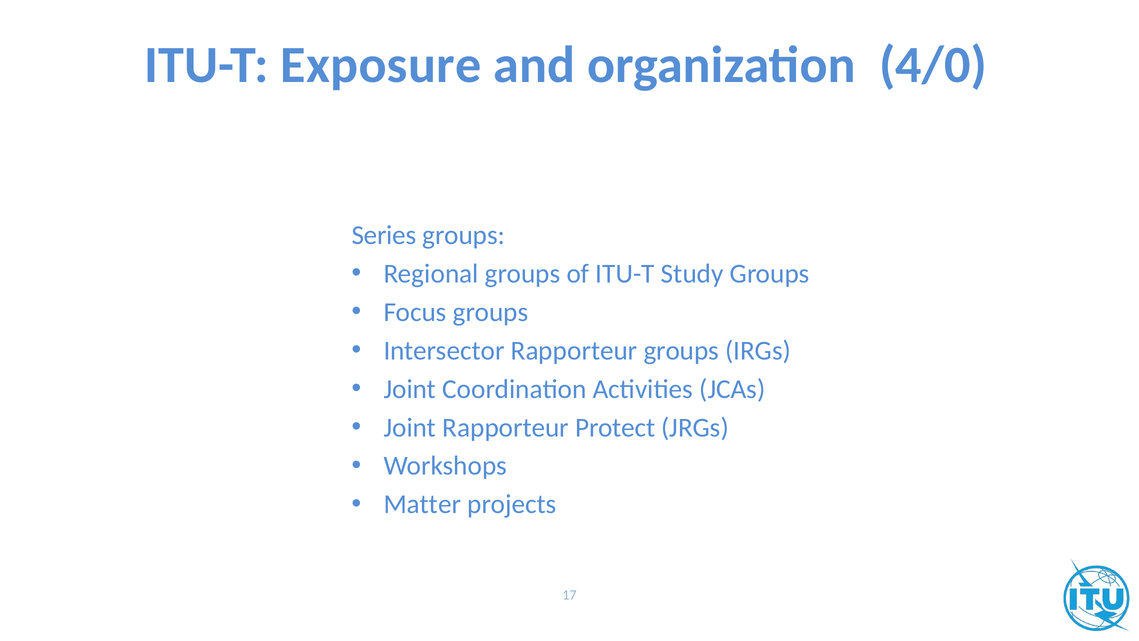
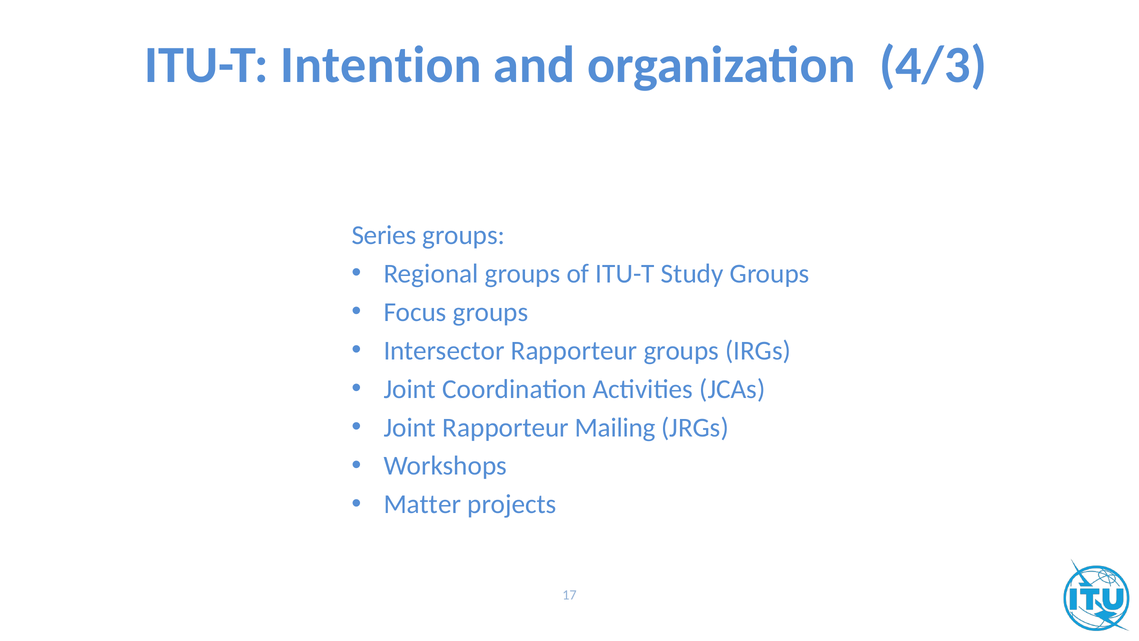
Exposure: Exposure -> Intention
4/0: 4/0 -> 4/3
Protect: Protect -> Mailing
